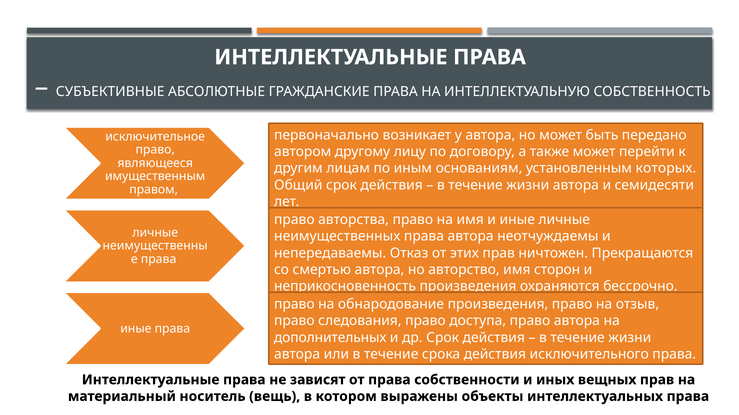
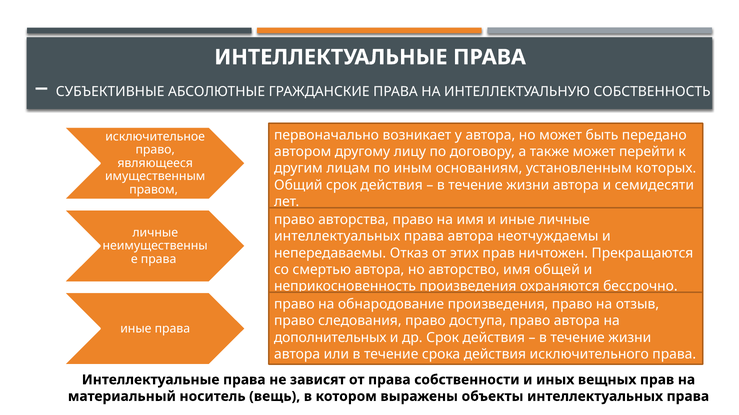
неимущественных at (337, 237): неимущественных -> интеллектуальных
сторон: сторон -> общей
